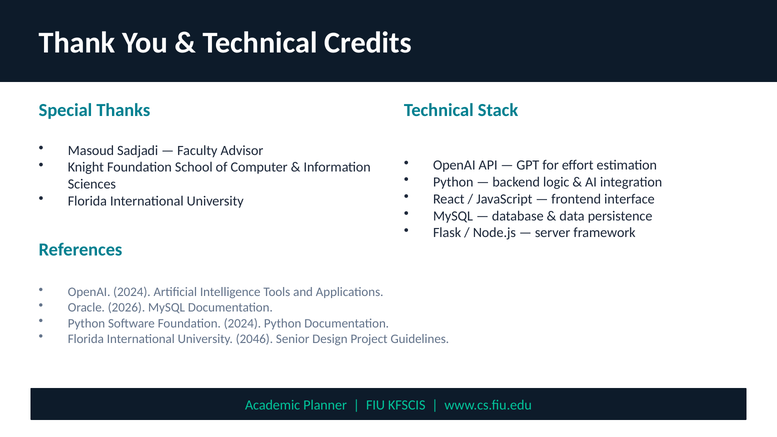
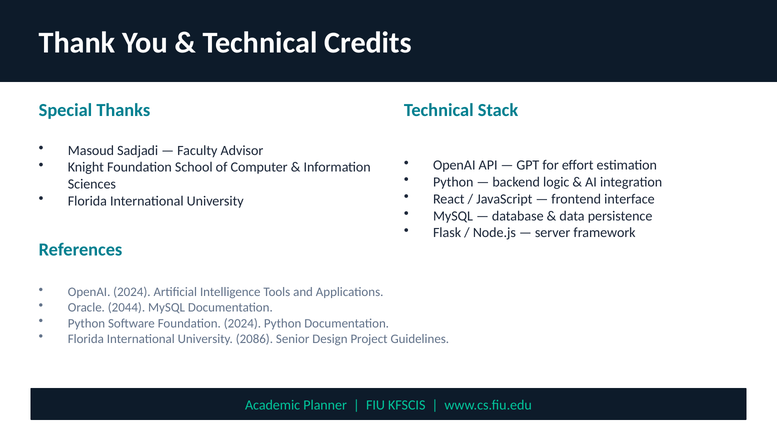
2026: 2026 -> 2044
2046: 2046 -> 2086
